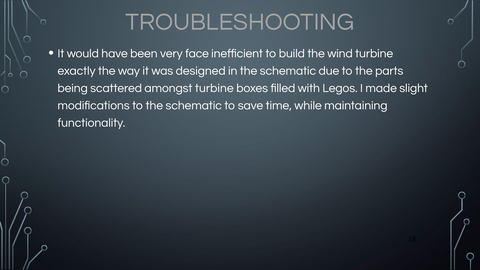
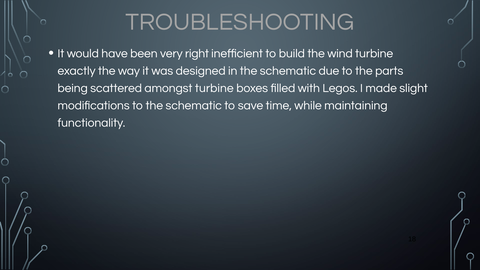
face: face -> right
